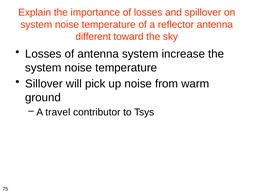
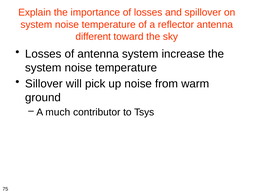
travel: travel -> much
